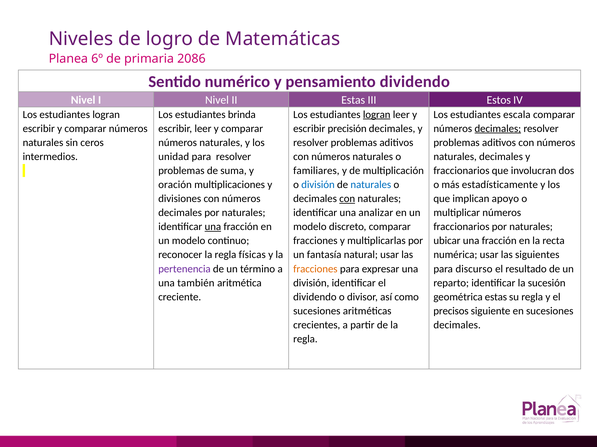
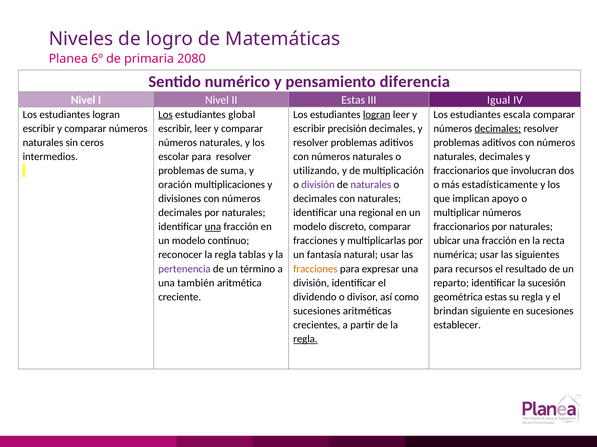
2086: 2086 -> 2080
pensamiento dividendo: dividendo -> diferencia
Estos: Estos -> Igual
Los at (165, 115) underline: none -> present
brinda: brinda -> global
unidad: unidad -> escolar
familiares: familiares -> utilizando
división at (318, 185) colour: blue -> purple
naturales at (371, 185) colour: blue -> purple
con at (347, 199) underline: present -> none
analizar: analizar -> regional
físicas: físicas -> tablas
discurso: discurso -> recursos
precisos: precisos -> brindan
decimales at (457, 325): decimales -> establecer
regla at (305, 340) underline: none -> present
